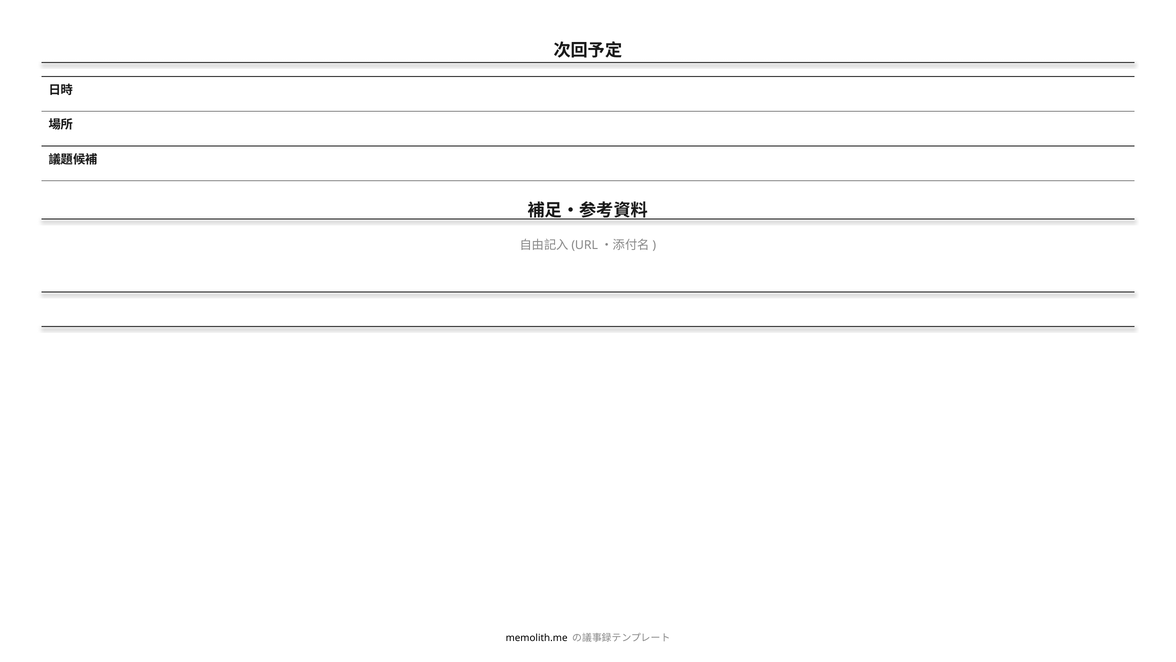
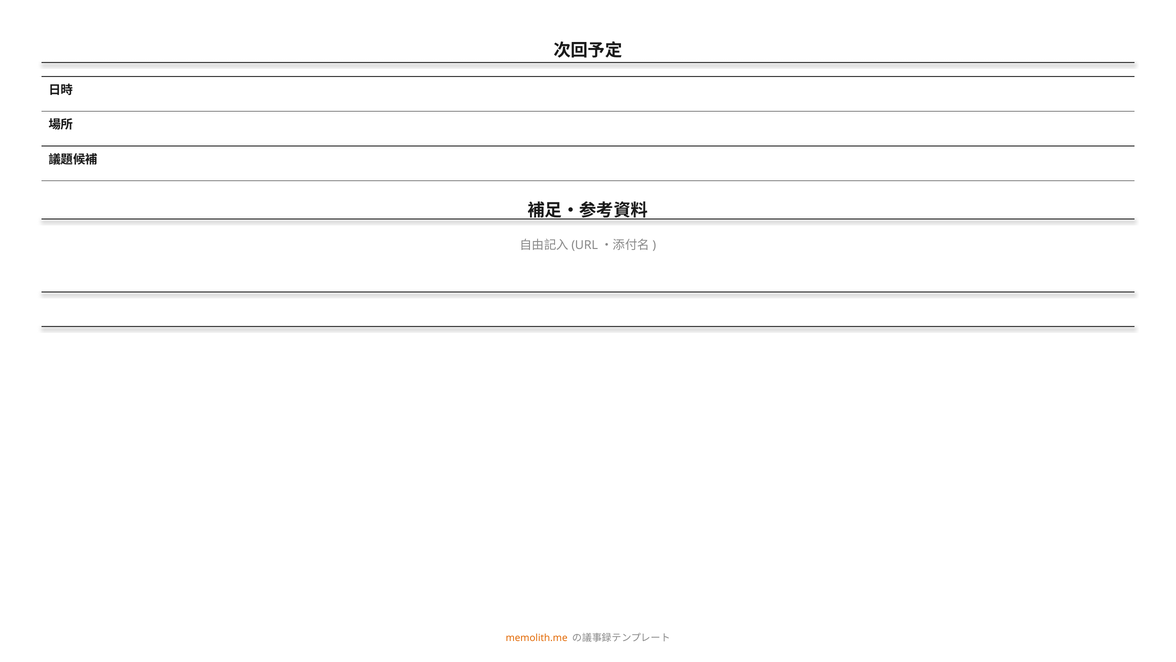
memolith.me colour: black -> orange
